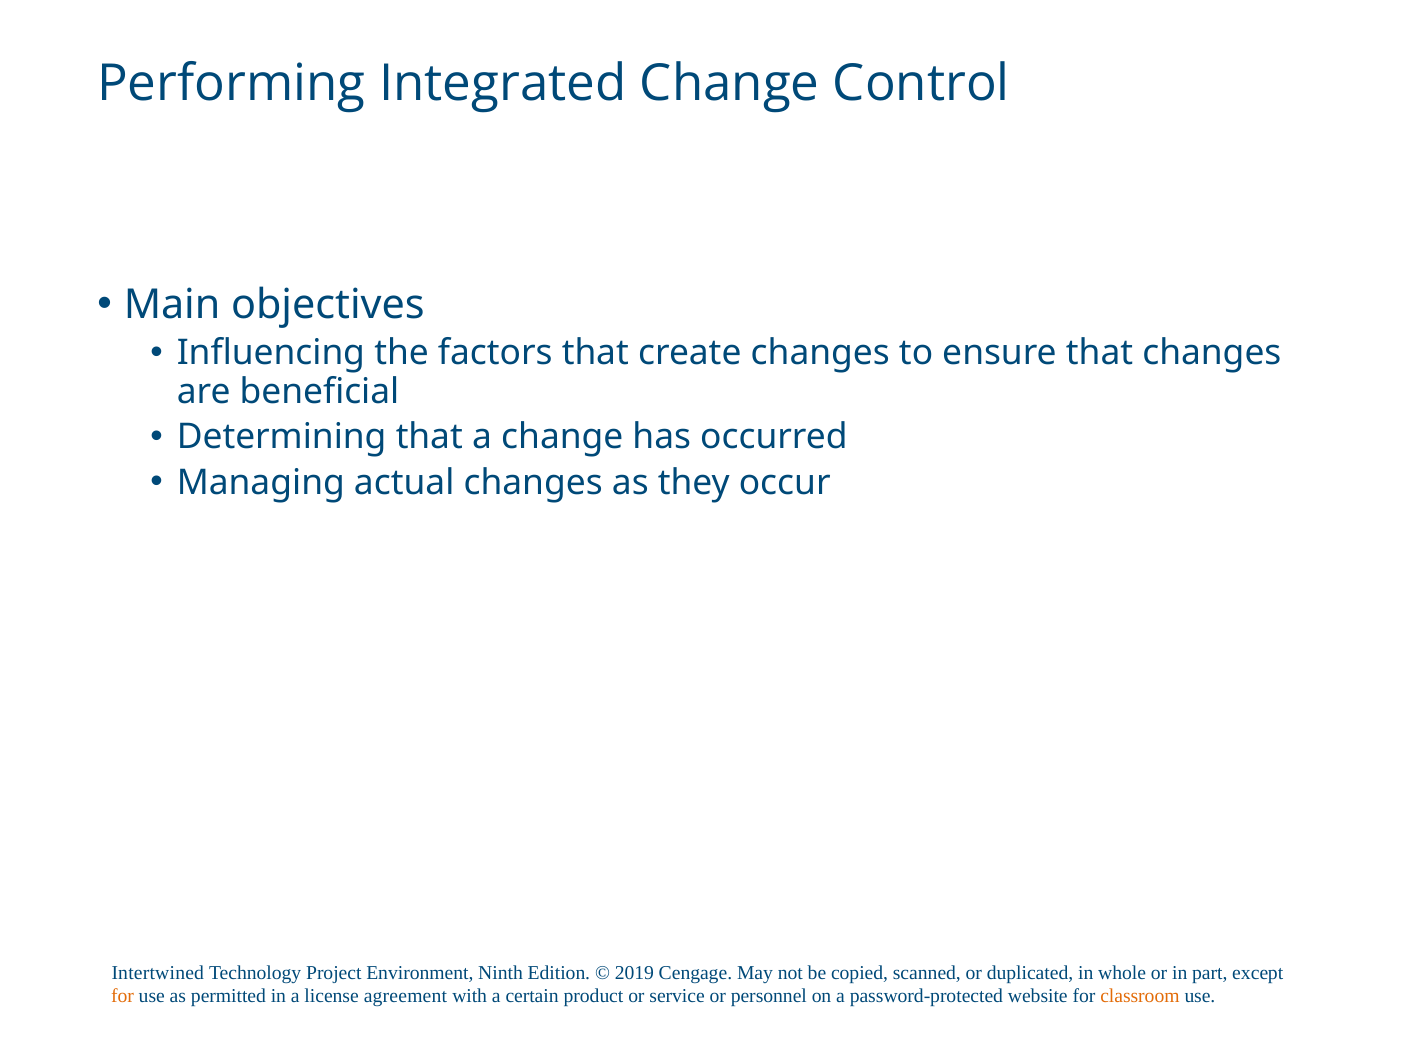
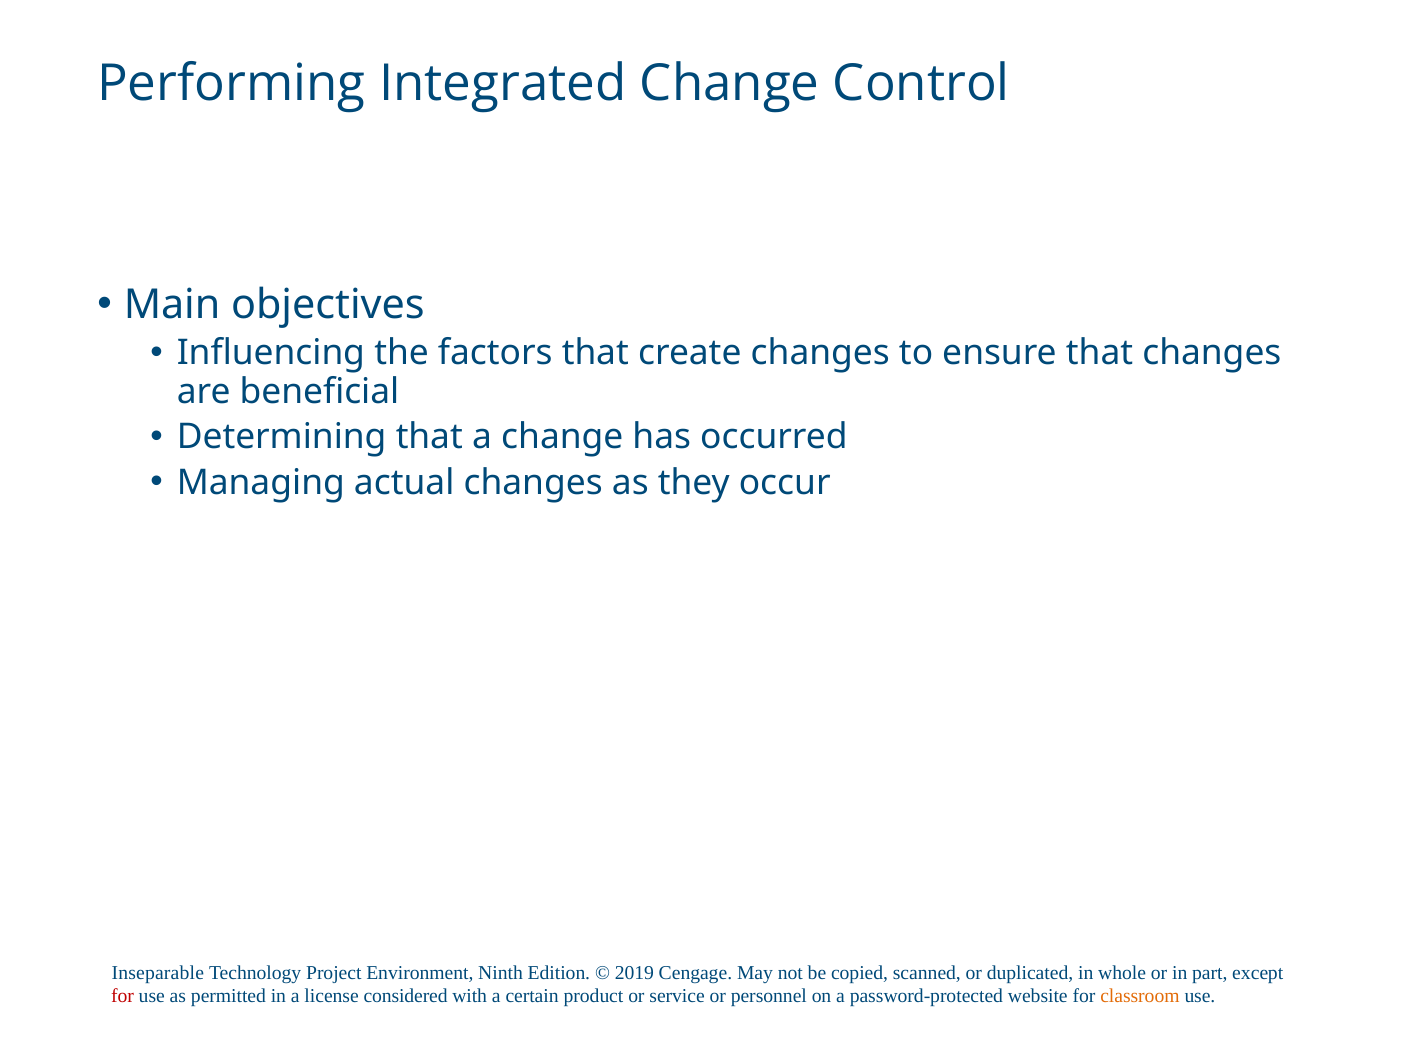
Intertwined: Intertwined -> Inseparable
for at (123, 996) colour: orange -> red
agreement: agreement -> considered
